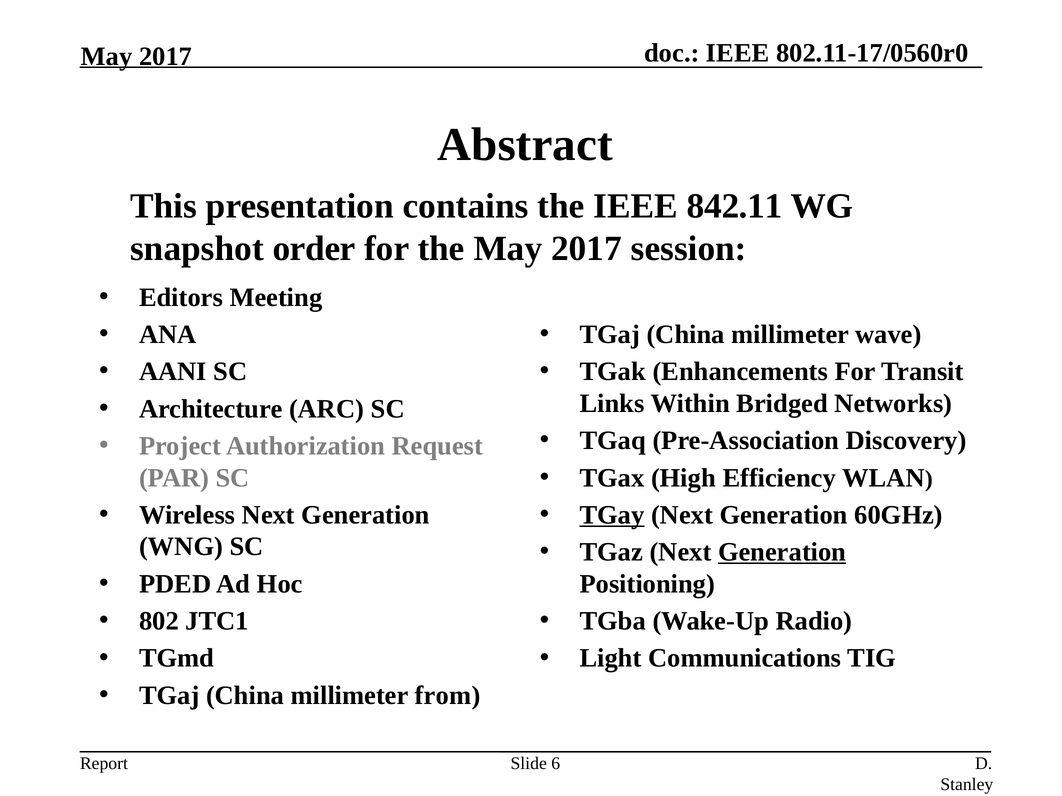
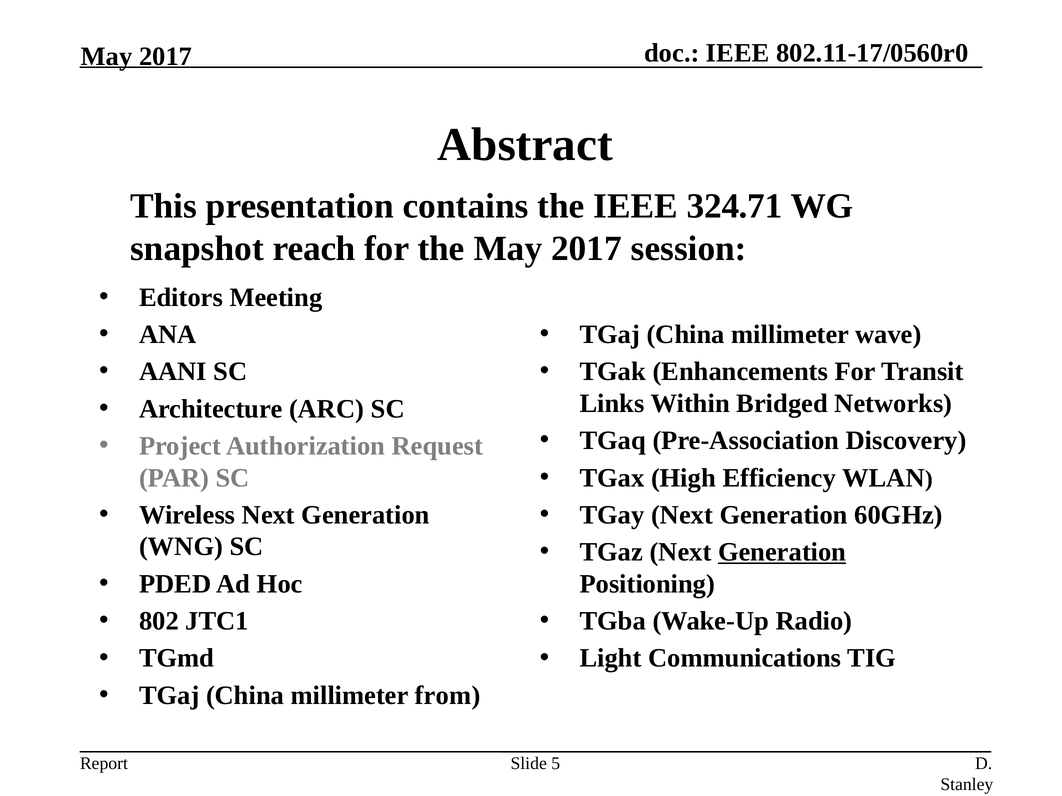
842.11: 842.11 -> 324.71
order: order -> reach
TGay underline: present -> none
6: 6 -> 5
